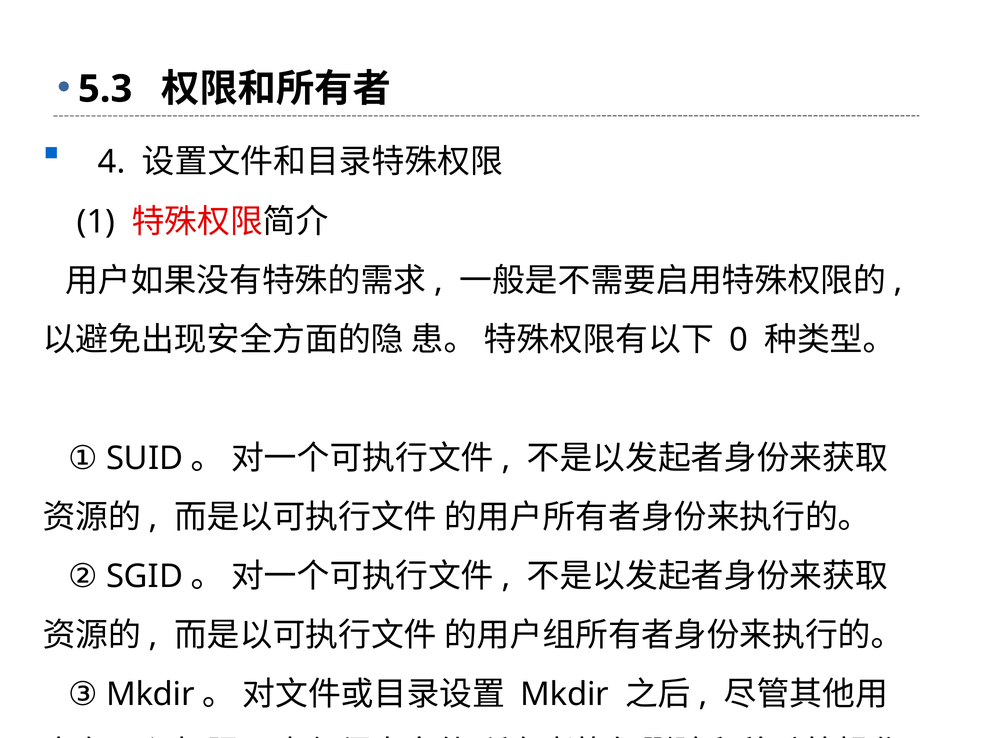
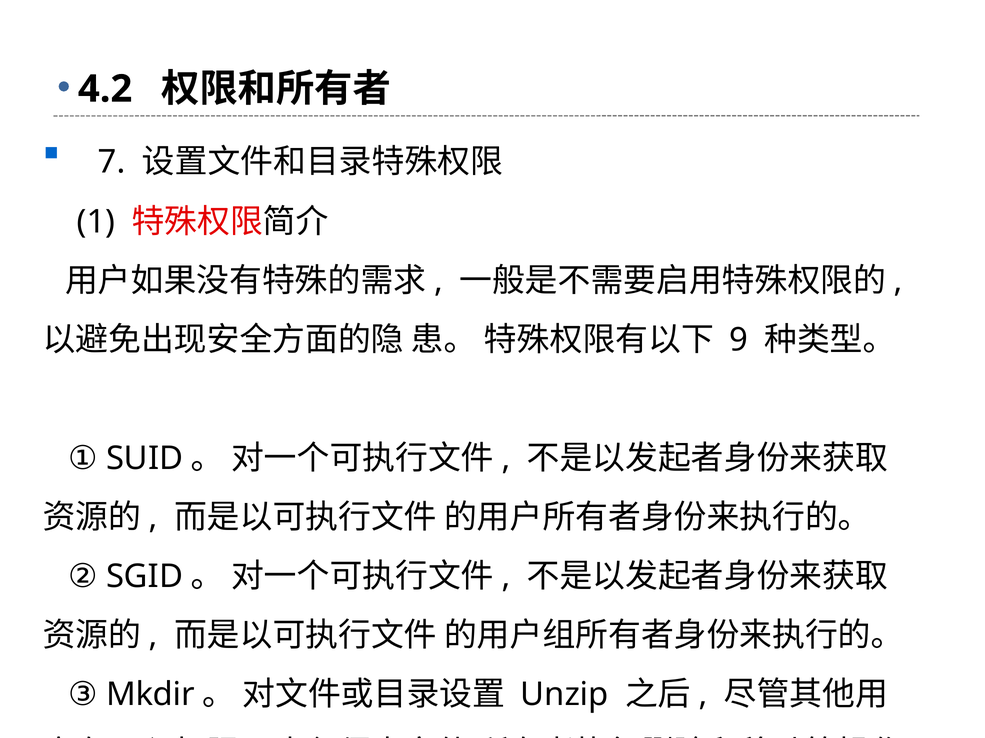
5.3: 5.3 -> 4.2
4: 4 -> 7
0: 0 -> 9
Mkdir at (565, 695): Mkdir -> Unzip
